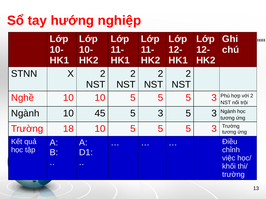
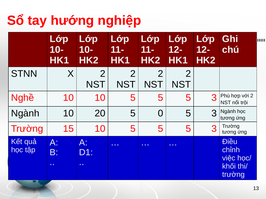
45: 45 -> 20
3 at (161, 114): 3 -> 0
18: 18 -> 15
